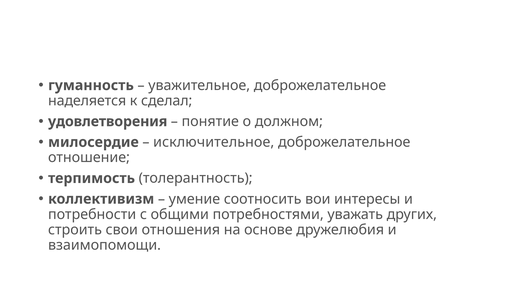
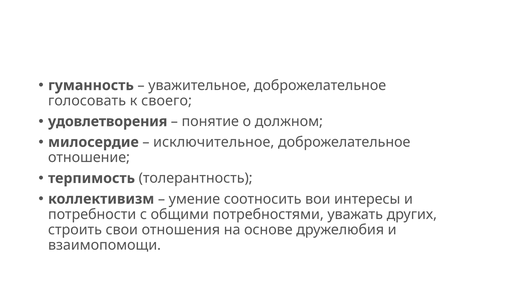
наделяется: наделяется -> голосовать
сделал: сделал -> своего
